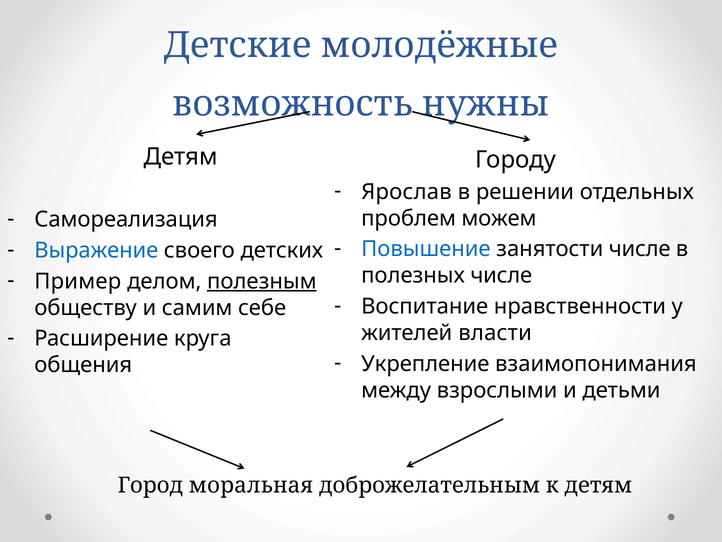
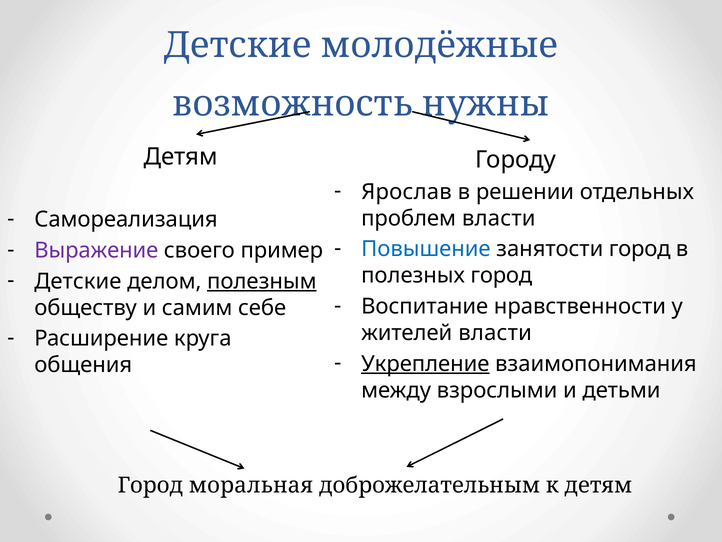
проблем можем: можем -> власти
занятости числе: числе -> город
Выражение colour: blue -> purple
детских: детских -> пример
полезных числе: числе -> город
Пример at (78, 281): Пример -> Детские
Укрепление underline: none -> present
